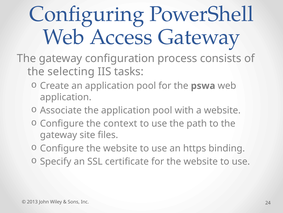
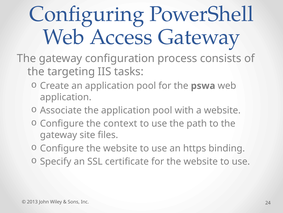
selecting: selecting -> targeting
